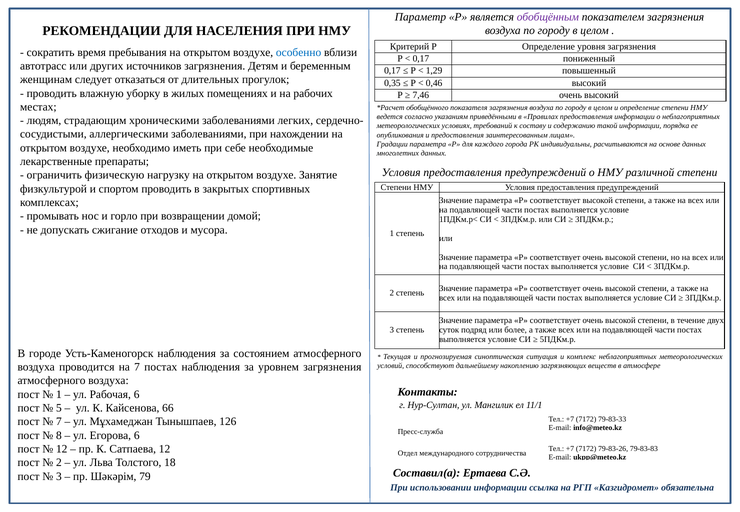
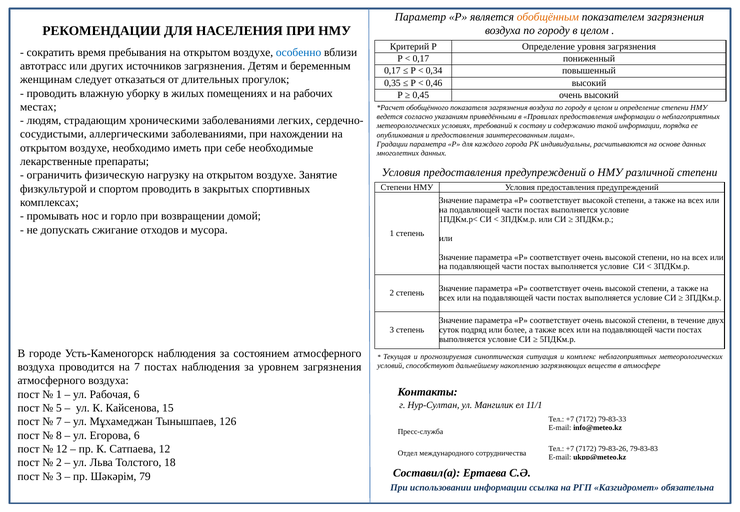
обобщённым colour: purple -> orange
1,29: 1,29 -> 0,34
7,46: 7,46 -> 0,45
66: 66 -> 15
